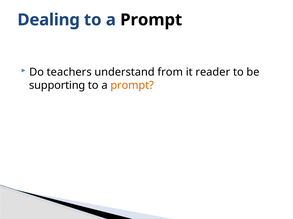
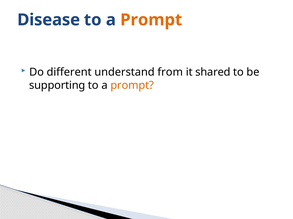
Dealing: Dealing -> Disease
Prompt at (151, 20) colour: black -> orange
teachers: teachers -> different
reader: reader -> shared
